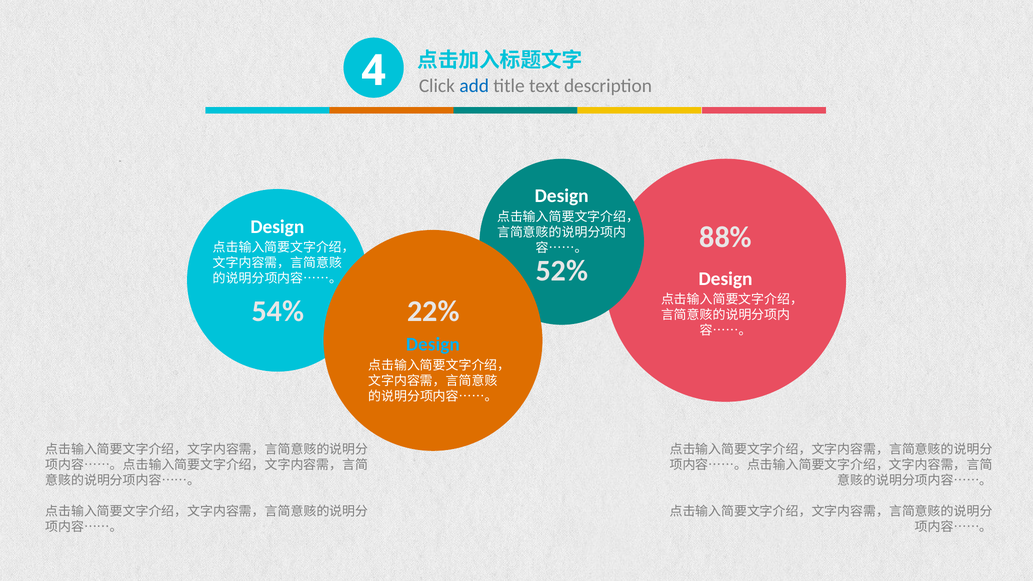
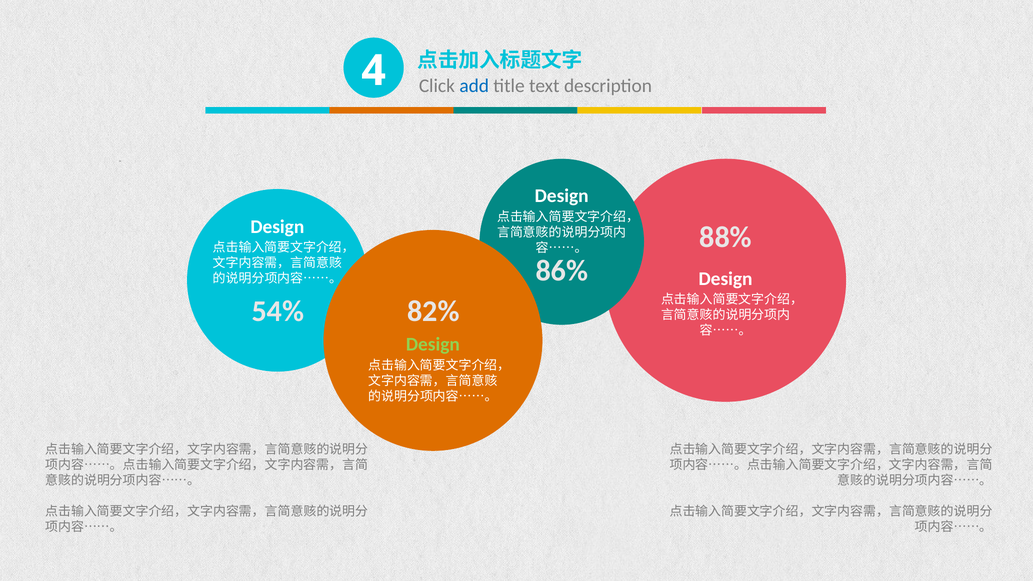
52%: 52% -> 86%
22%: 22% -> 82%
Design at (433, 345) colour: light blue -> light green
